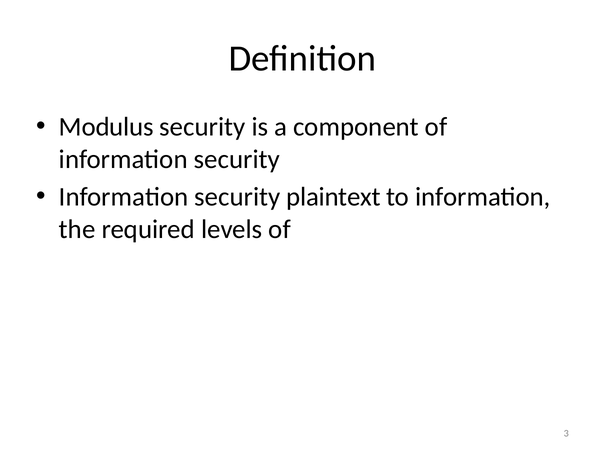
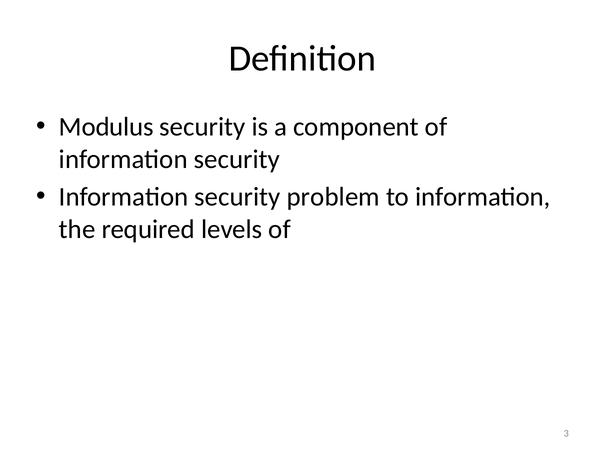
plaintext: plaintext -> problem
